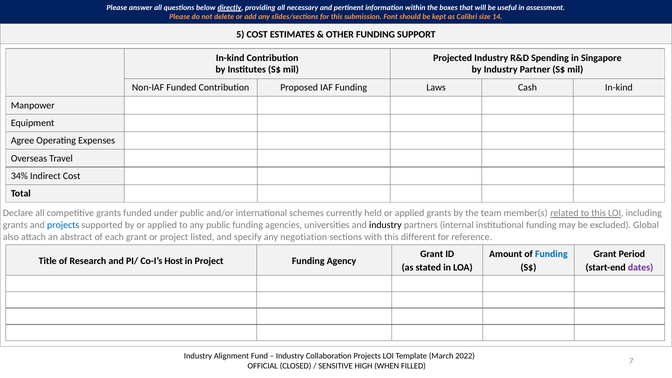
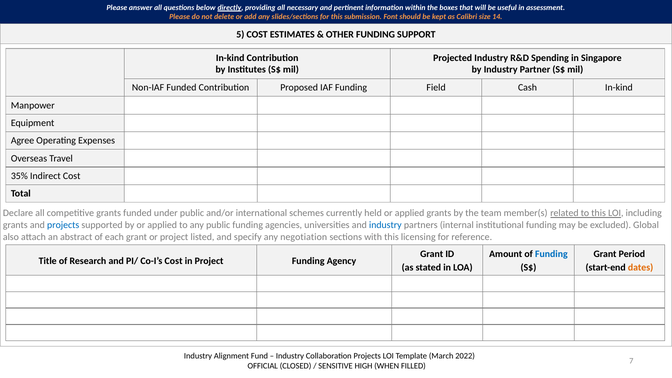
Laws: Laws -> Field
34%: 34% -> 35%
industry at (385, 225) colour: black -> blue
different: different -> licensing
Co-I’s Host: Host -> Cost
dates colour: purple -> orange
